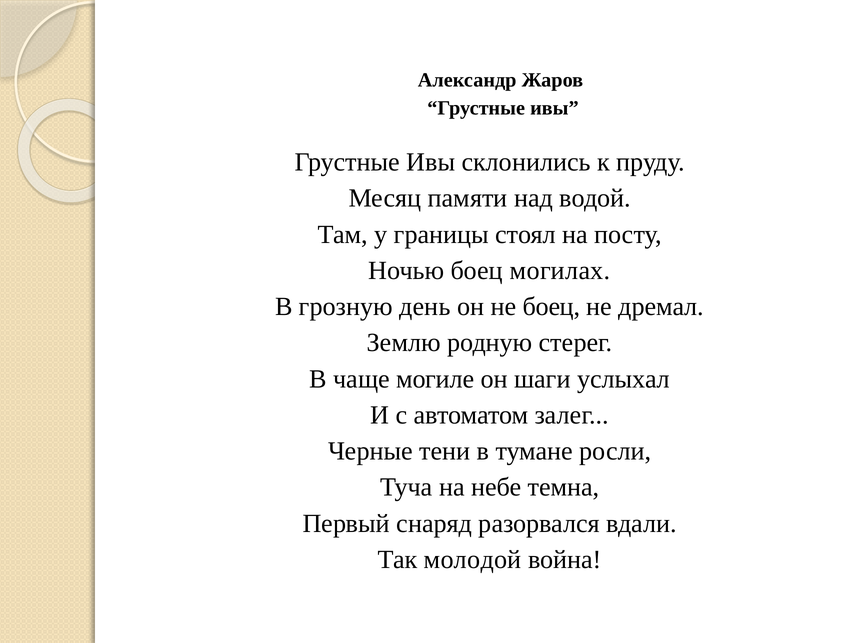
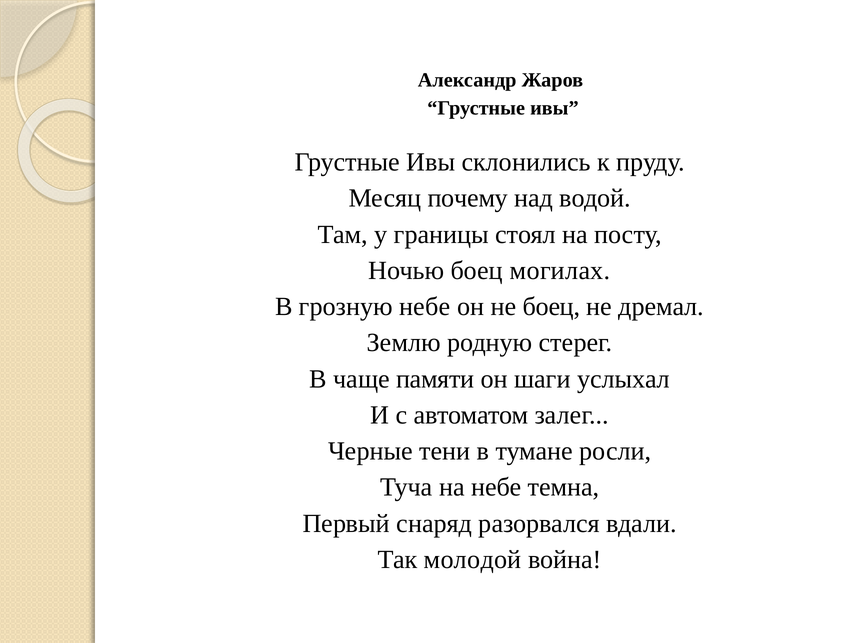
памяти: памяти -> почему
грозную день: день -> небе
могиле: могиле -> памяти
